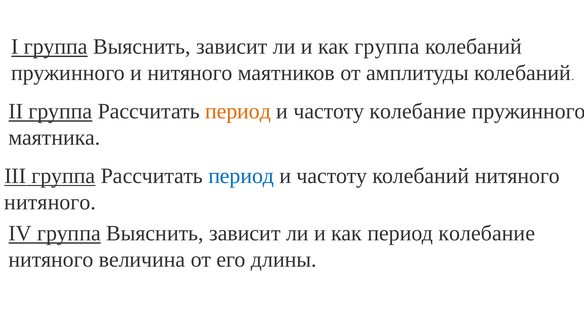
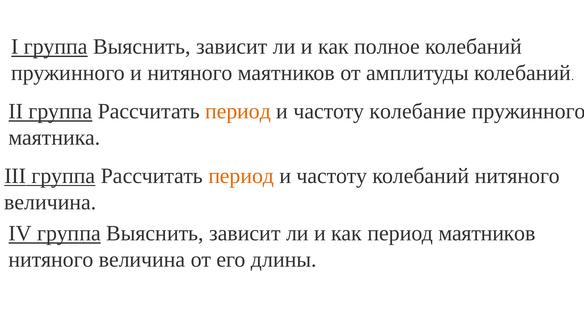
как группа: группа -> полное
период at (241, 176) colour: blue -> orange
нитяного at (50, 202): нитяного -> величина
период колебание: колебание -> маятников
